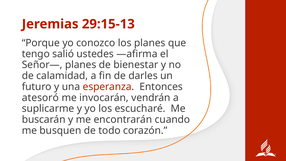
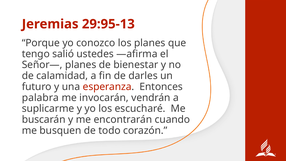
29:15-13: 29:15-13 -> 29:95-13
atesoró: atesoró -> palabra
